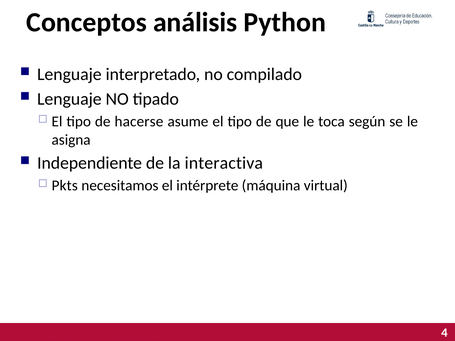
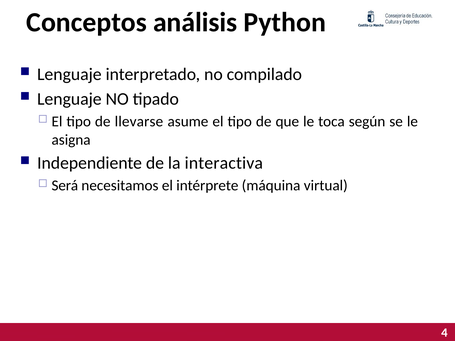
hacerse: hacerse -> llevarse
Pkts: Pkts -> Será
